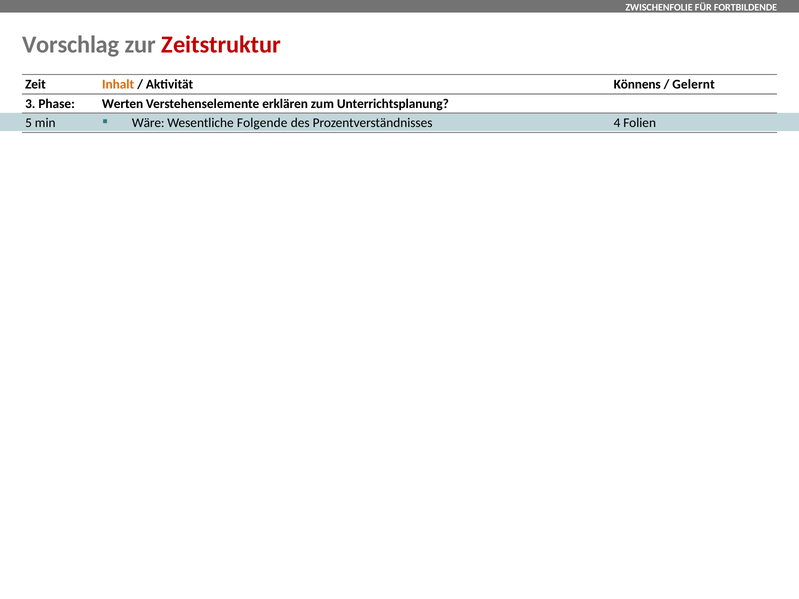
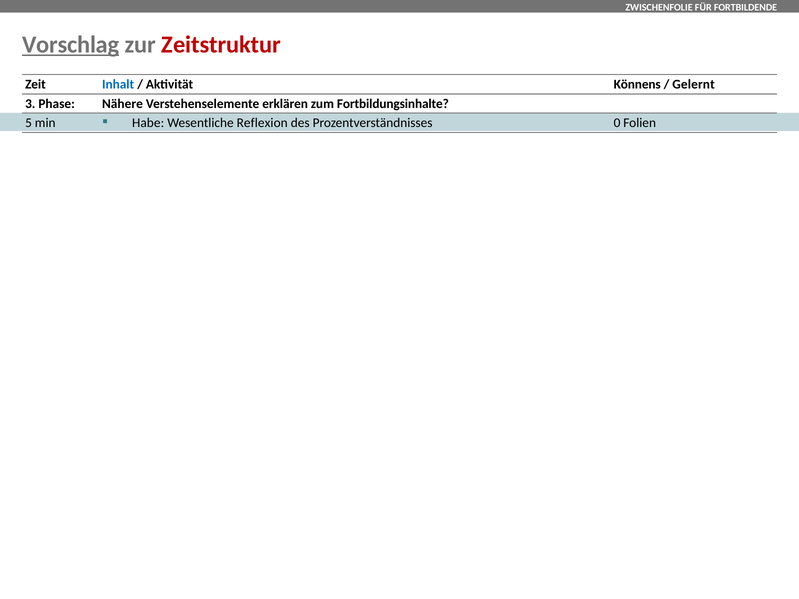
Vorschlag underline: none -> present
Inhalt colour: orange -> blue
Werten: Werten -> Nähere
Unterrichtsplanung: Unterrichtsplanung -> Fortbildungsinhalte
Wäre: Wäre -> Habe
Folgende: Folgende -> Reflexion
4: 4 -> 0
